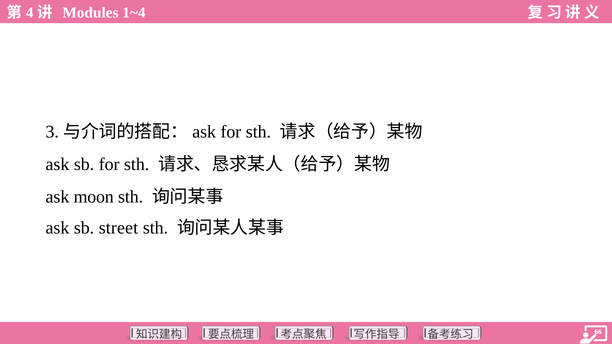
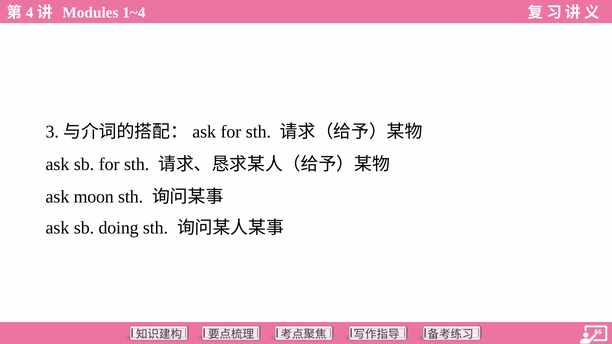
street: street -> doing
